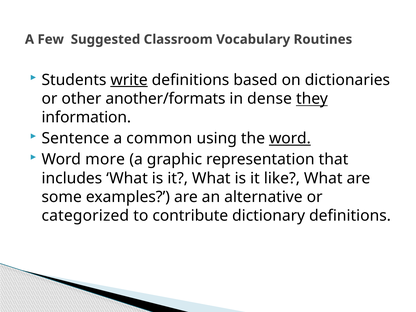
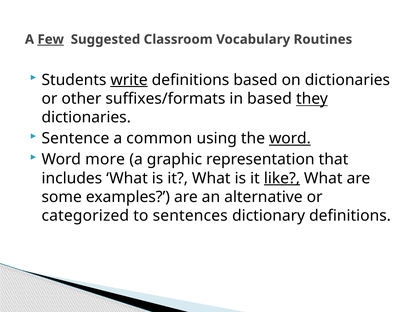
Few underline: none -> present
another/formats: another/formats -> suffixes/formats
in dense: dense -> based
information at (86, 117): information -> dictionaries
like underline: none -> present
contribute: contribute -> sentences
